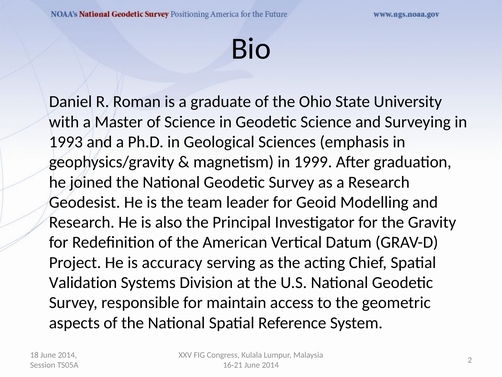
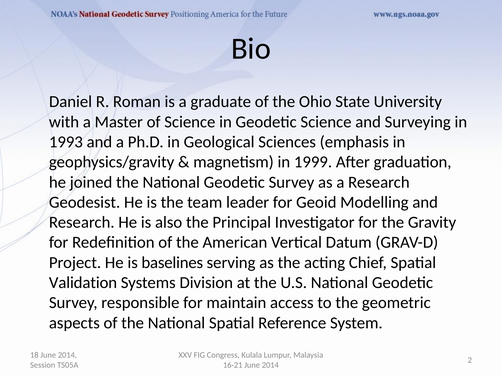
accuracy: accuracy -> baselines
